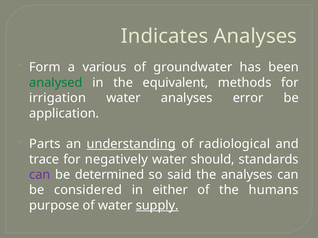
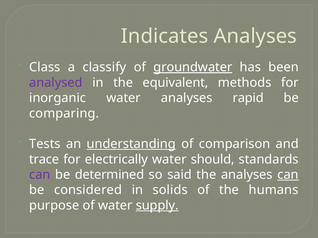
Form: Form -> Class
various: various -> classify
groundwater underline: none -> present
analysed colour: green -> purple
irrigation: irrigation -> inorganic
error: error -> rapid
application: application -> comparing
Parts: Parts -> Tests
radiological: radiological -> comparison
negatively: negatively -> electrically
can at (288, 175) underline: none -> present
either: either -> solids
